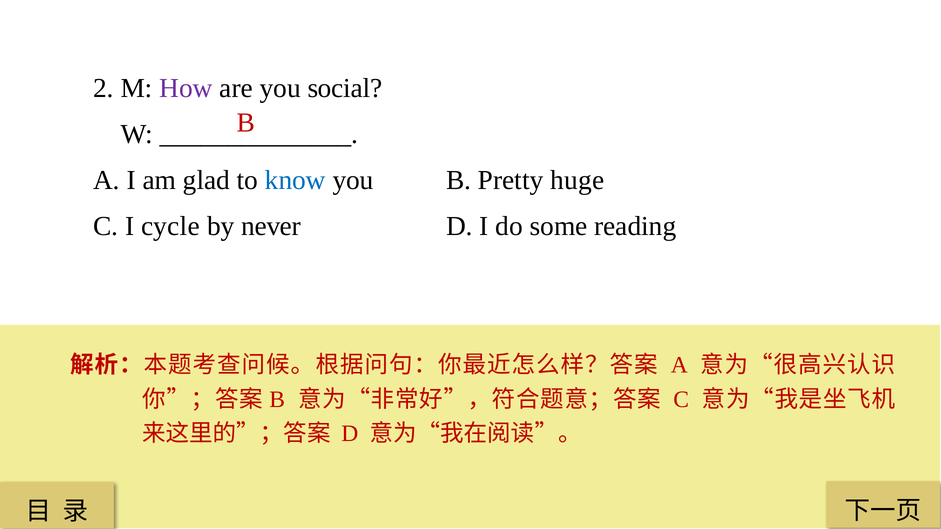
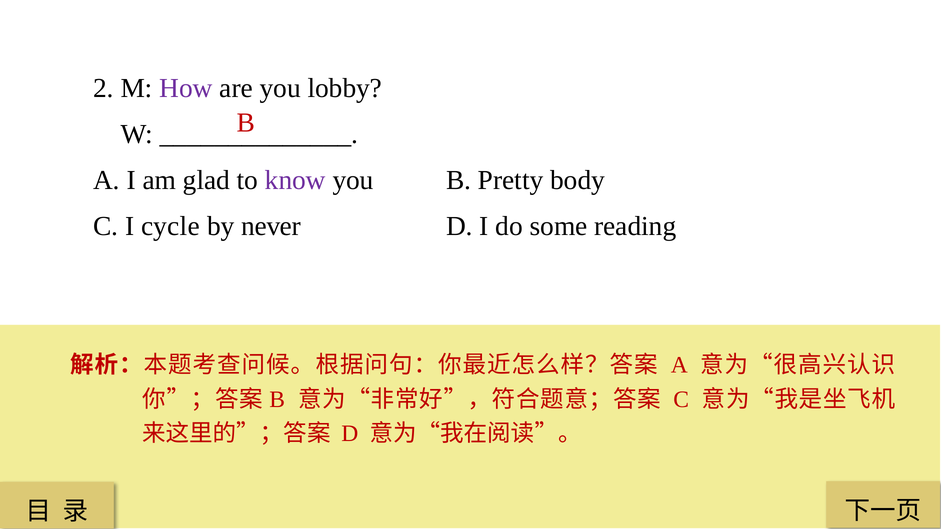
social: social -> lobby
know colour: blue -> purple
huge: huge -> body
